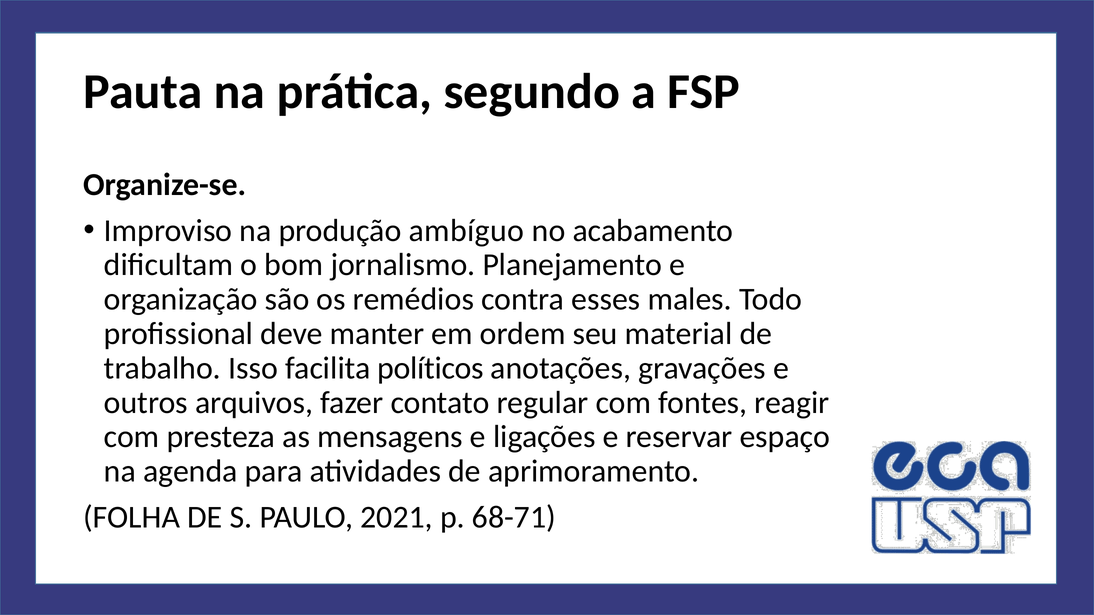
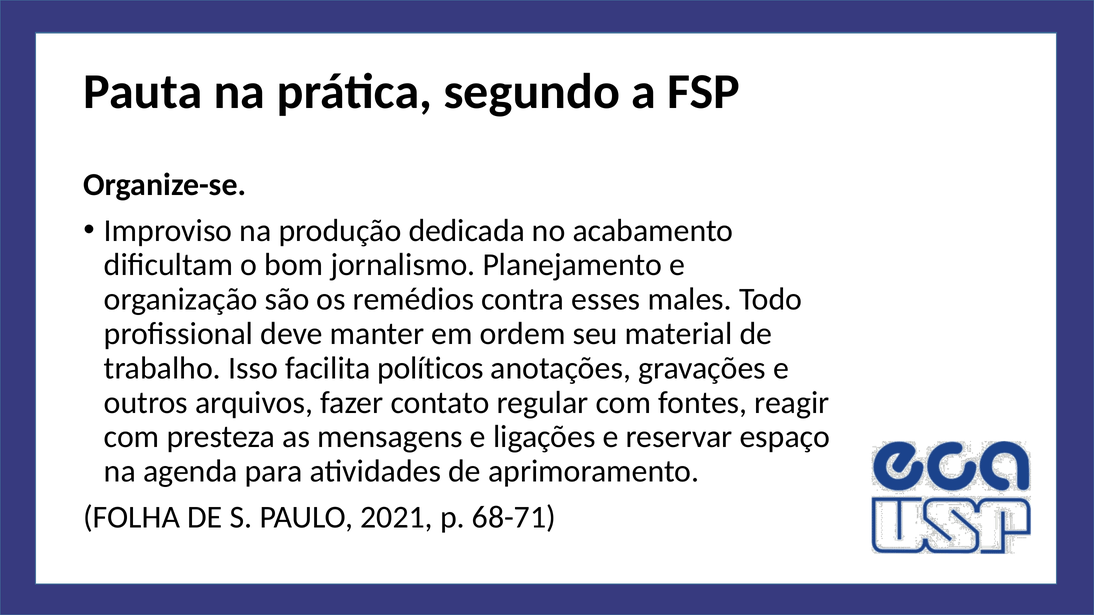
ambíguo: ambíguo -> dedicada
